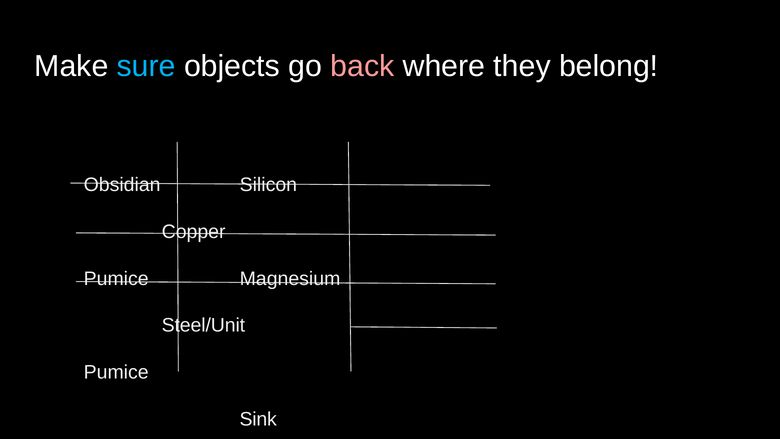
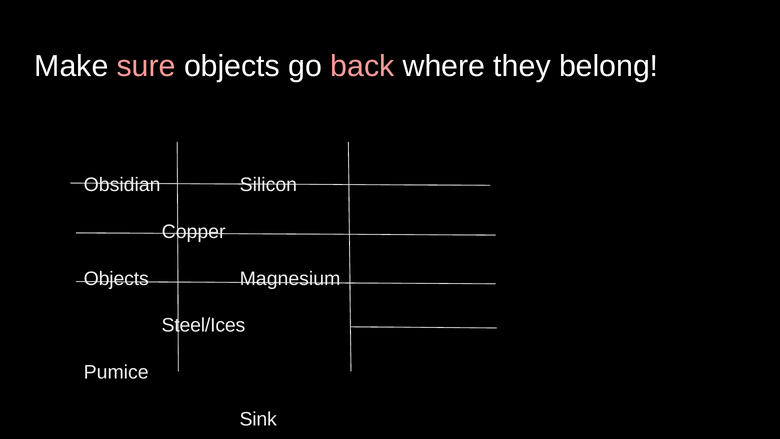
sure colour: light blue -> pink
Pumice at (116, 279): Pumice -> Objects
Steel/Unit: Steel/Unit -> Steel/Ices
